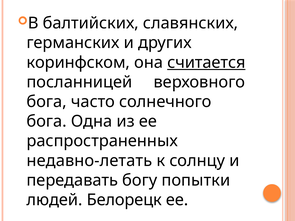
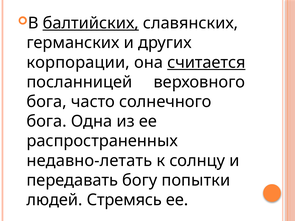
балтийских underline: none -> present
коринфском: коринфском -> корпорации
Белорецк: Белорецк -> Стремясь
